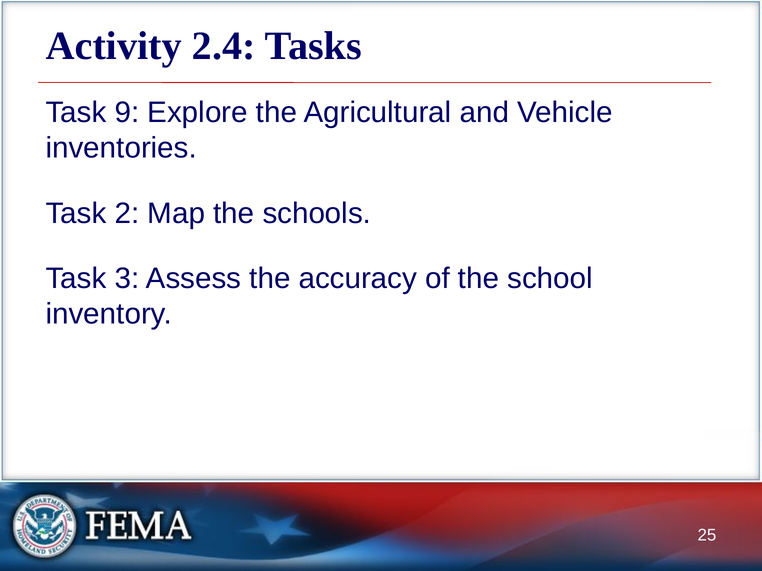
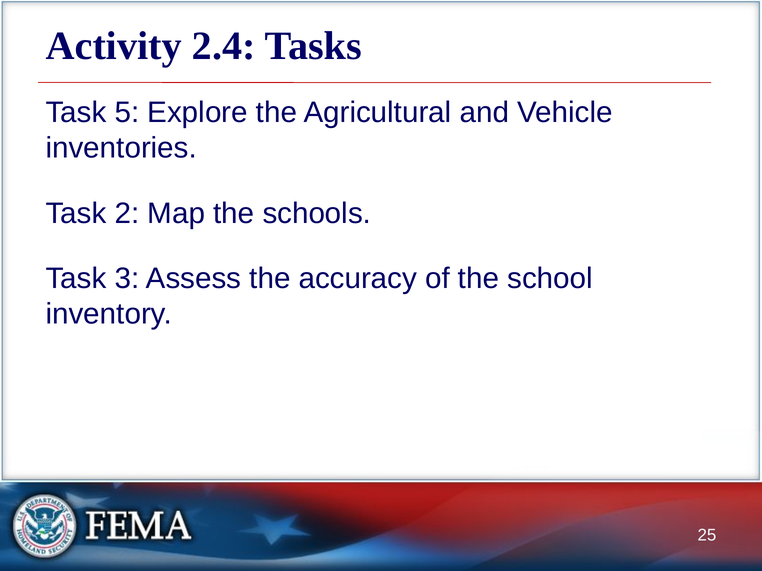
9: 9 -> 5
